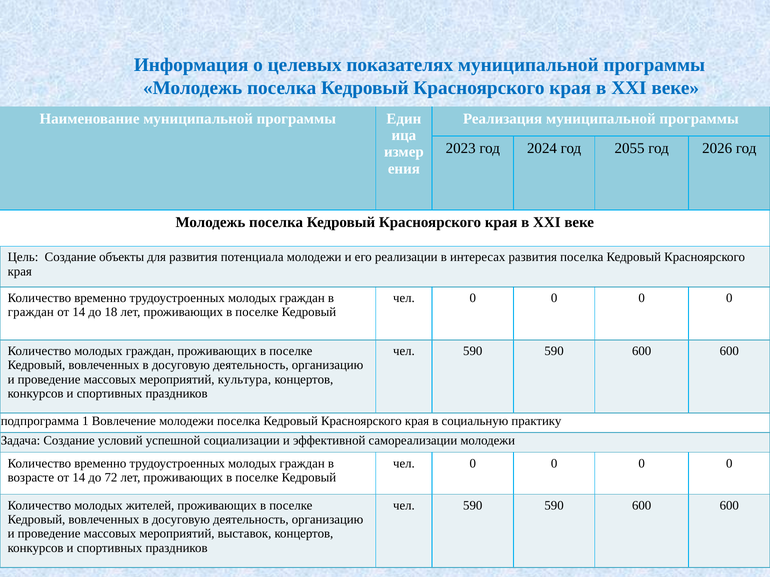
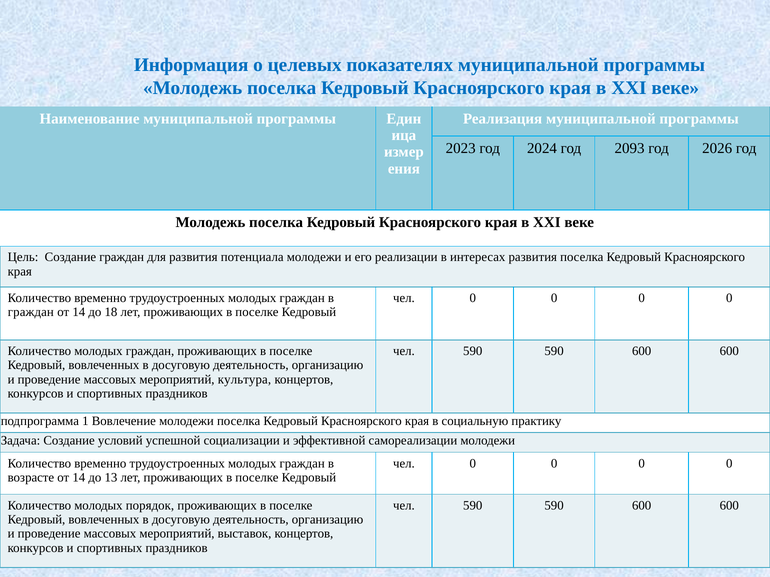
2055: 2055 -> 2093
Создание объекты: объекты -> граждан
72: 72 -> 13
жителей: жителей -> порядок
